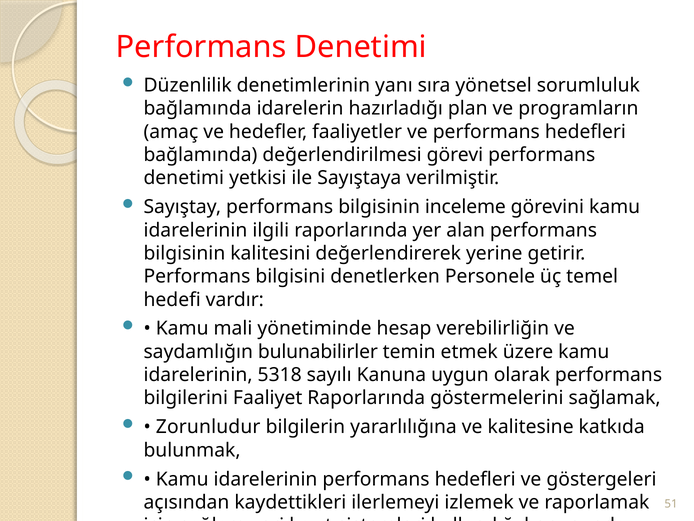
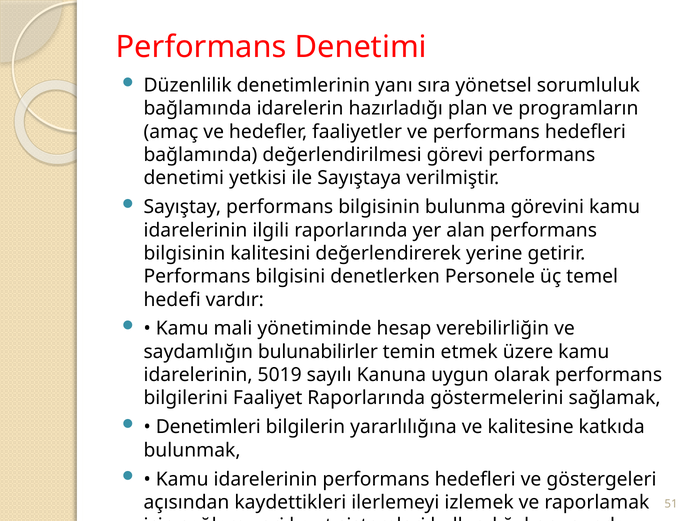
inceleme: inceleme -> bulunma
5318: 5318 -> 5019
Zorunludur: Zorunludur -> Denetimleri
